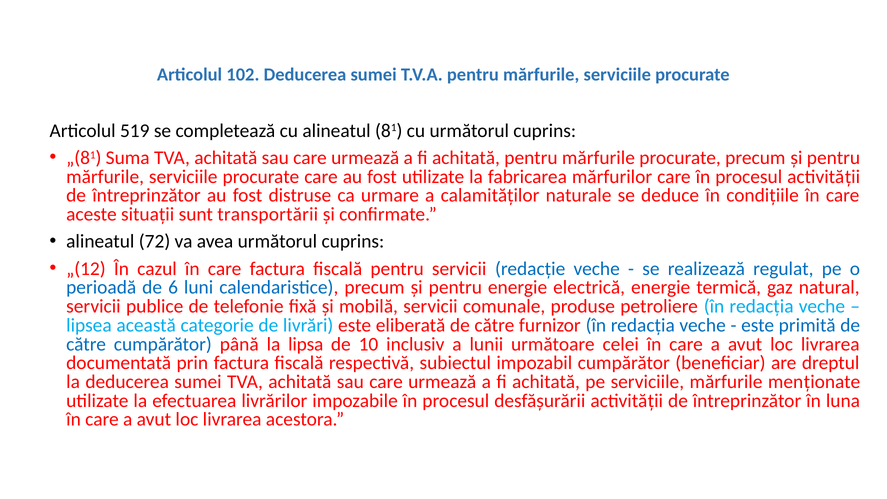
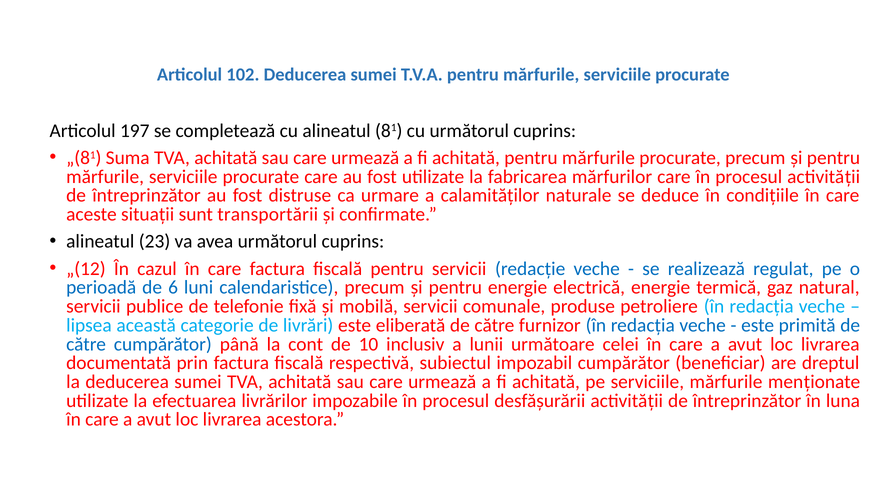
519: 519 -> 197
72: 72 -> 23
lipsa: lipsa -> cont
